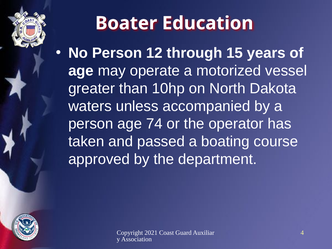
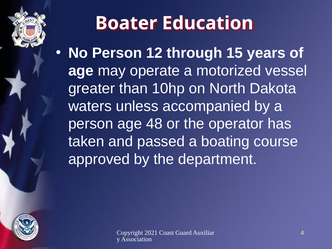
74: 74 -> 48
